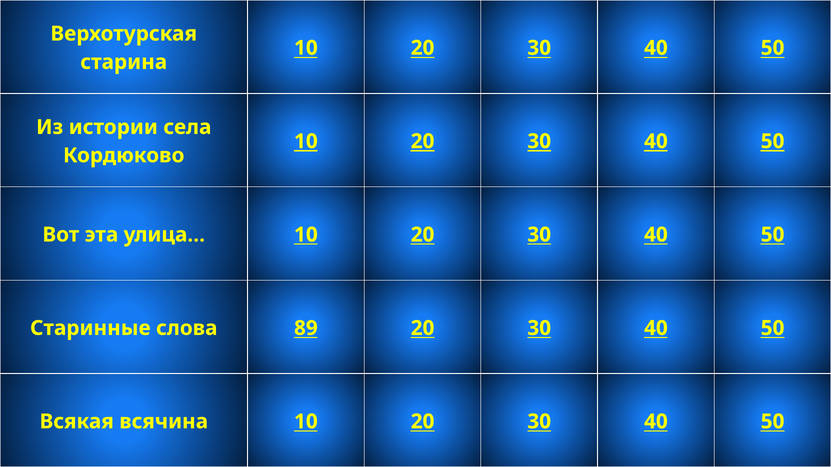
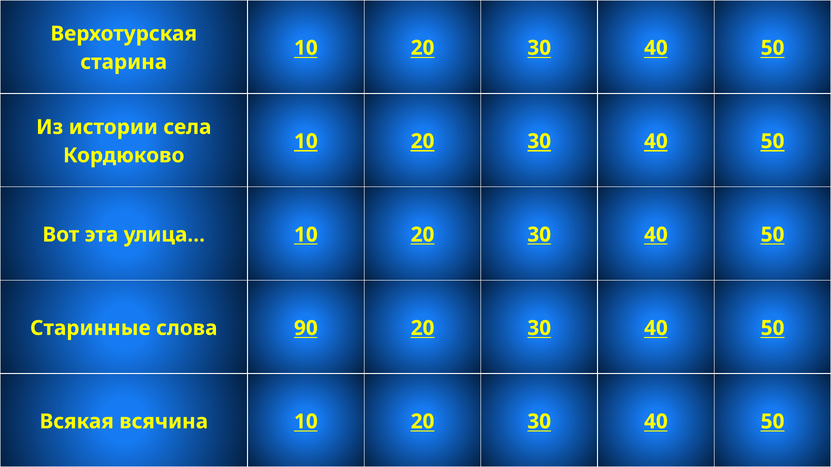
89: 89 -> 90
